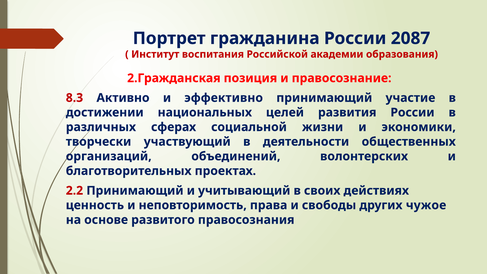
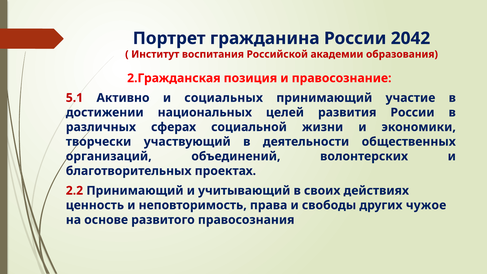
2087: 2087 -> 2042
8.3: 8.3 -> 5.1
эффективно: эффективно -> социальных
